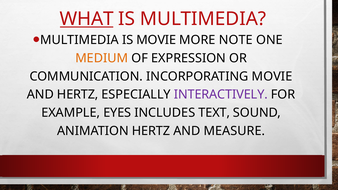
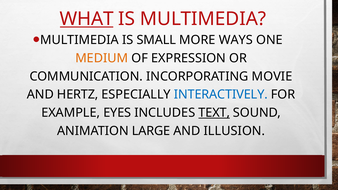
IS MOVIE: MOVIE -> SMALL
NOTE: NOTE -> WAYS
INTERACTIVELY colour: purple -> blue
TEXT underline: none -> present
ANIMATION HERTZ: HERTZ -> LARGE
MEASURE: MEASURE -> ILLUSION
